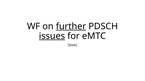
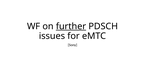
issues underline: present -> none
